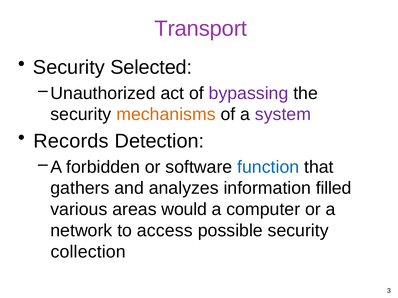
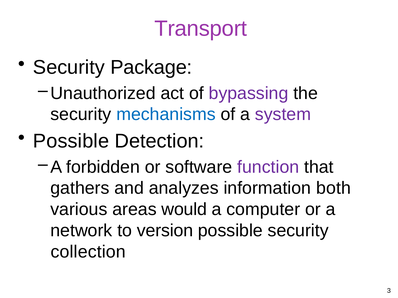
Selected: Selected -> Package
mechanisms colour: orange -> blue
Records at (71, 141): Records -> Possible
function colour: blue -> purple
filled: filled -> both
access: access -> version
